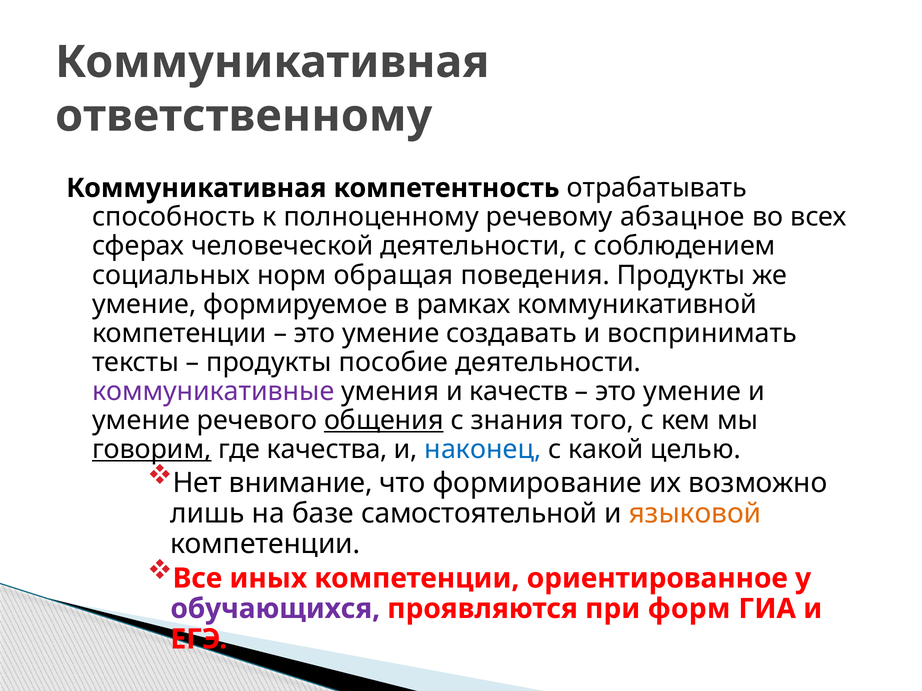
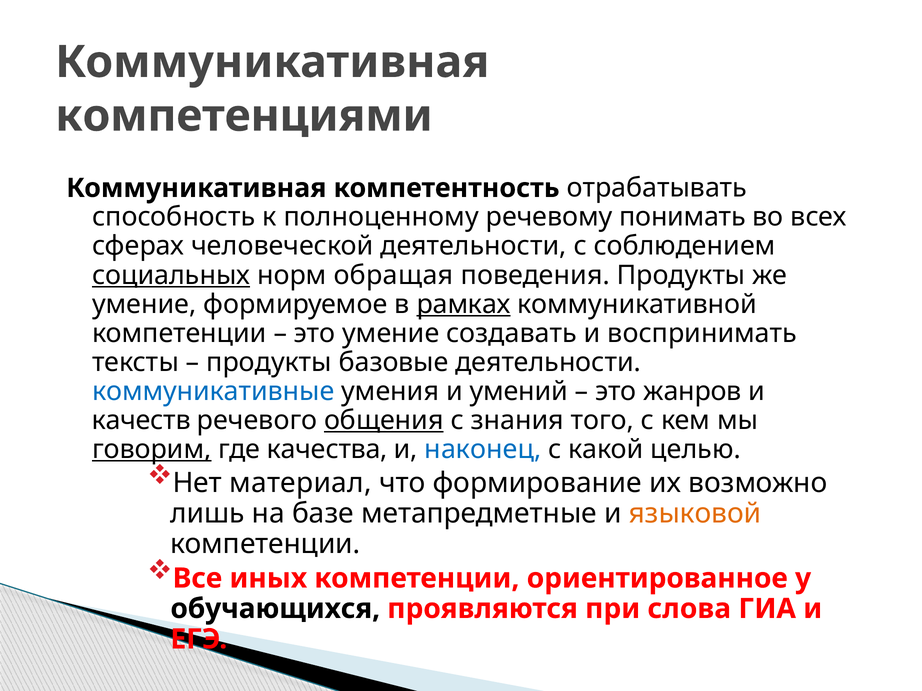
ответственному: ответственному -> компетенциями
абзацное: абзацное -> понимать
социальных underline: none -> present
рамках underline: none -> present
пособие: пособие -> базовые
коммуникативные colour: purple -> blue
качеств: качеств -> умений
умение at (692, 392): умение -> жанров
умение at (141, 421): умение -> качеств
внимание: внимание -> материал
самостоятельной: самостоятельной -> метапредметные
обучающихся colour: purple -> black
форм: форм -> слова
